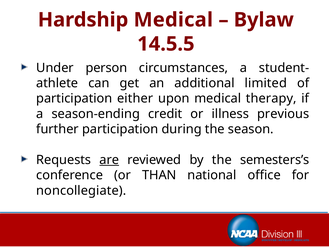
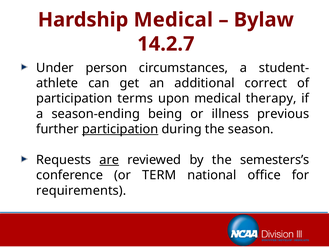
14.5.5: 14.5.5 -> 14.2.7
limited: limited -> correct
either: either -> terms
credit: credit -> being
participation at (120, 129) underline: none -> present
THAN: THAN -> TERM
noncollegiate: noncollegiate -> requirements
